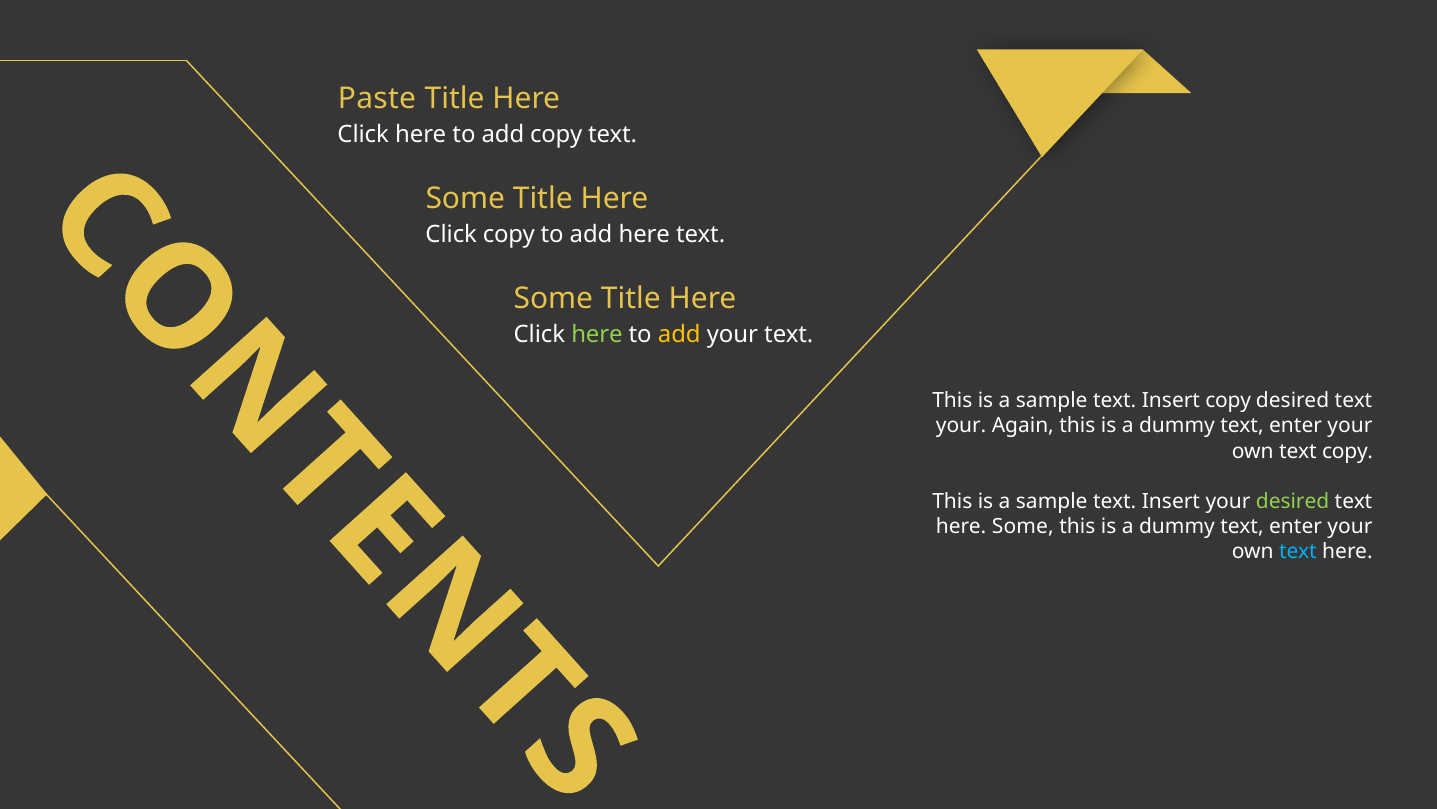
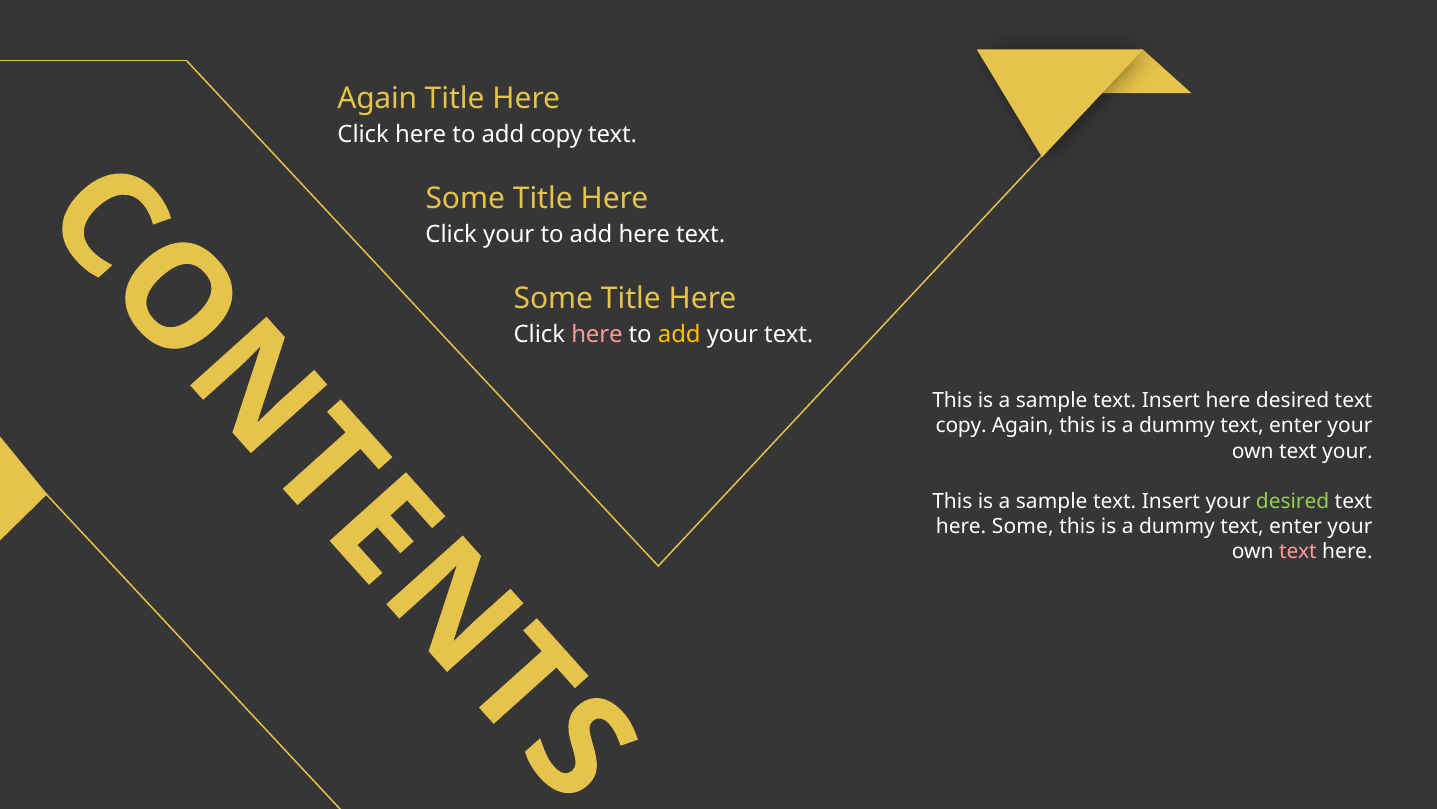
Paste at (377, 99): Paste -> Again
Click copy: copy -> your
here at (597, 334) colour: light green -> pink
Insert copy: copy -> here
your at (961, 426): your -> copy
text copy: copy -> your
text at (1298, 551) colour: light blue -> pink
